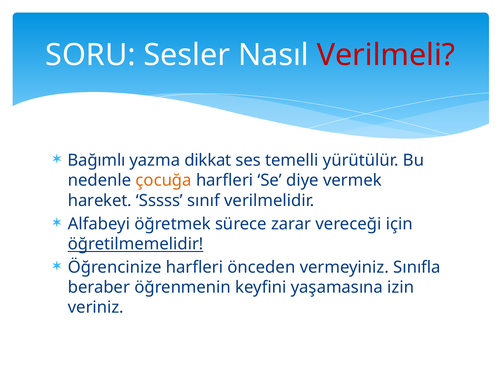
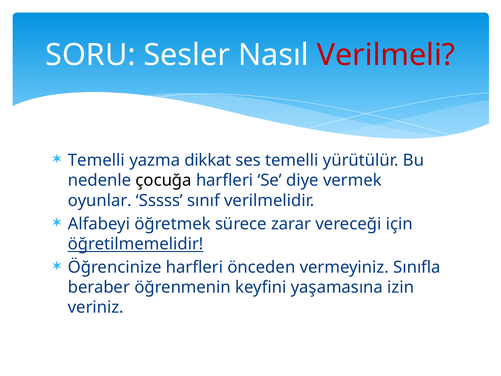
Bağımlı at (97, 160): Bağımlı -> Temelli
çocuğa colour: orange -> black
hareket: hareket -> oyunlar
